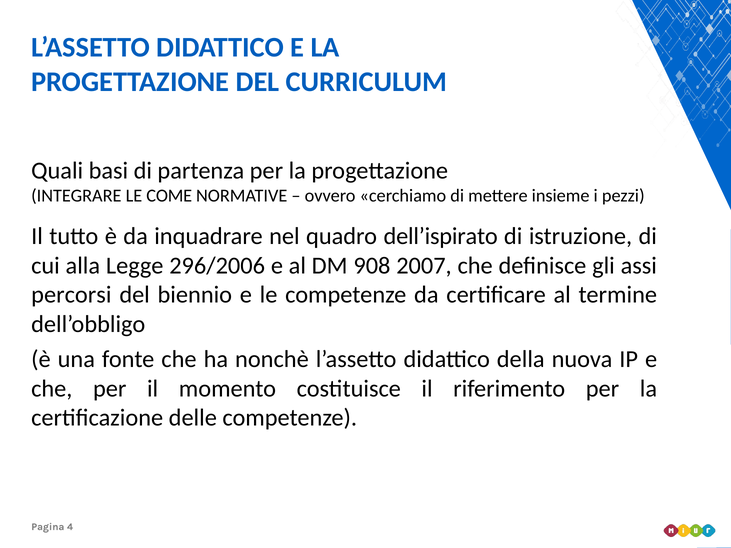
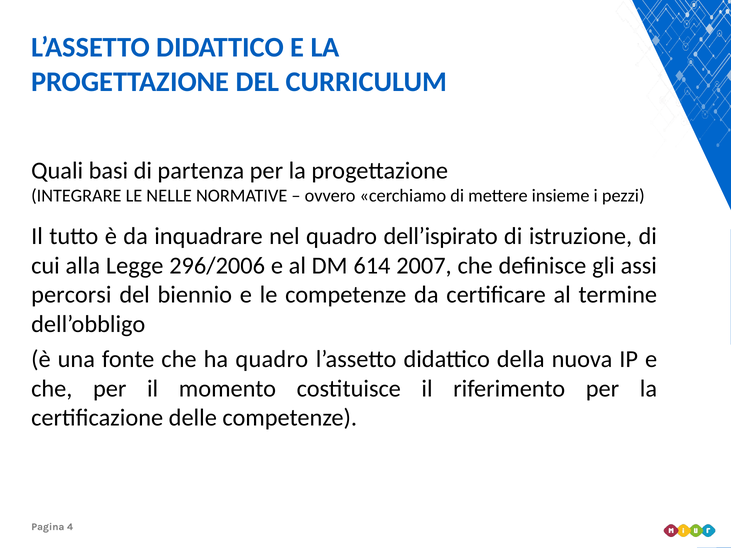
COME: COME -> NELLE
908: 908 -> 614
ha nonchè: nonchè -> quadro
